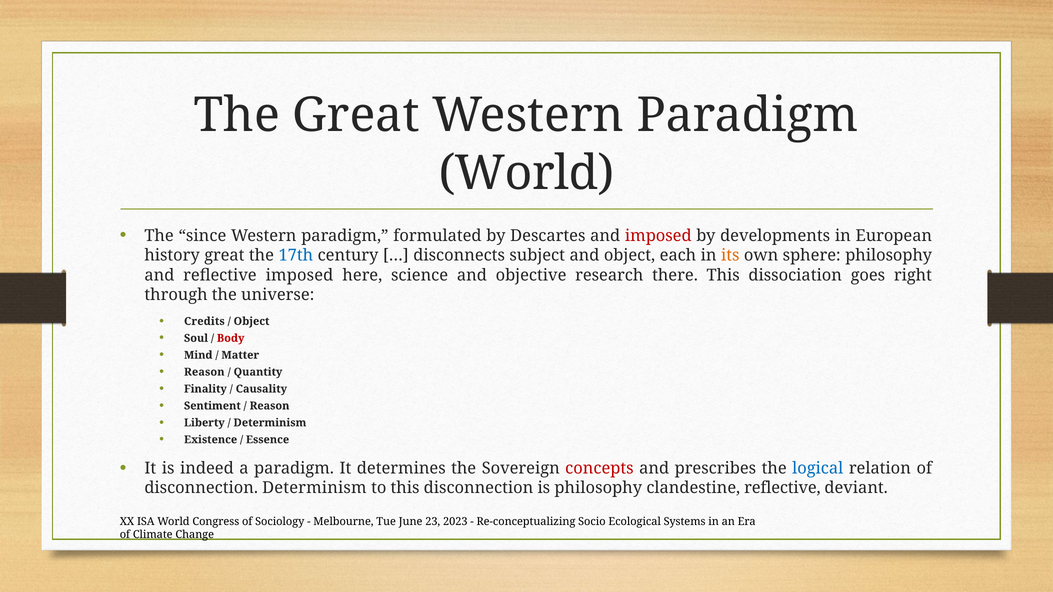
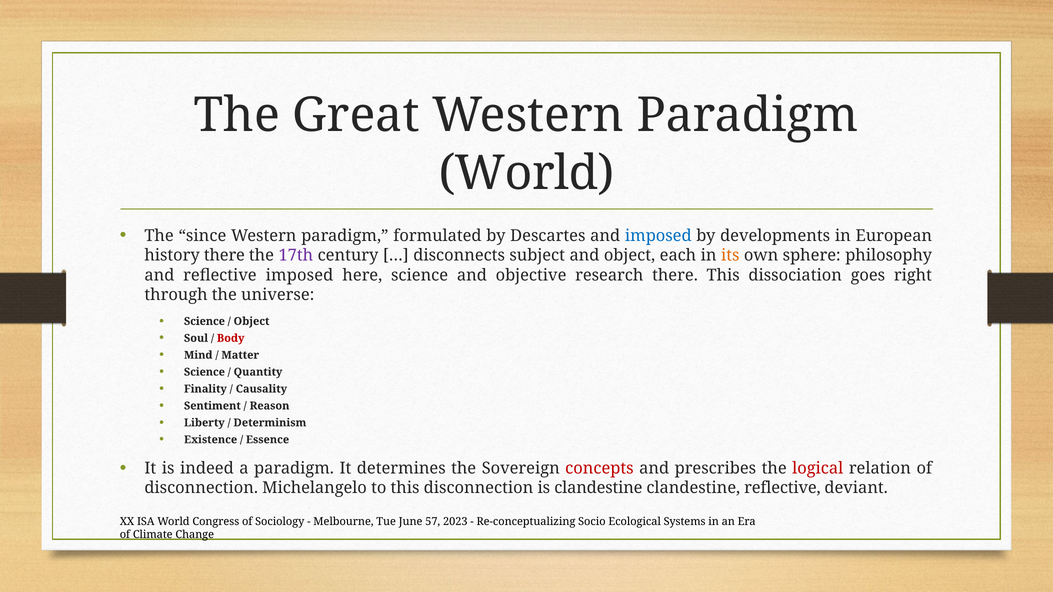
imposed at (658, 236) colour: red -> blue
history great: great -> there
17th colour: blue -> purple
Credits at (204, 321): Credits -> Science
Reason at (204, 372): Reason -> Science
logical colour: blue -> red
disconnection Determinism: Determinism -> Michelangelo
is philosophy: philosophy -> clandestine
23: 23 -> 57
